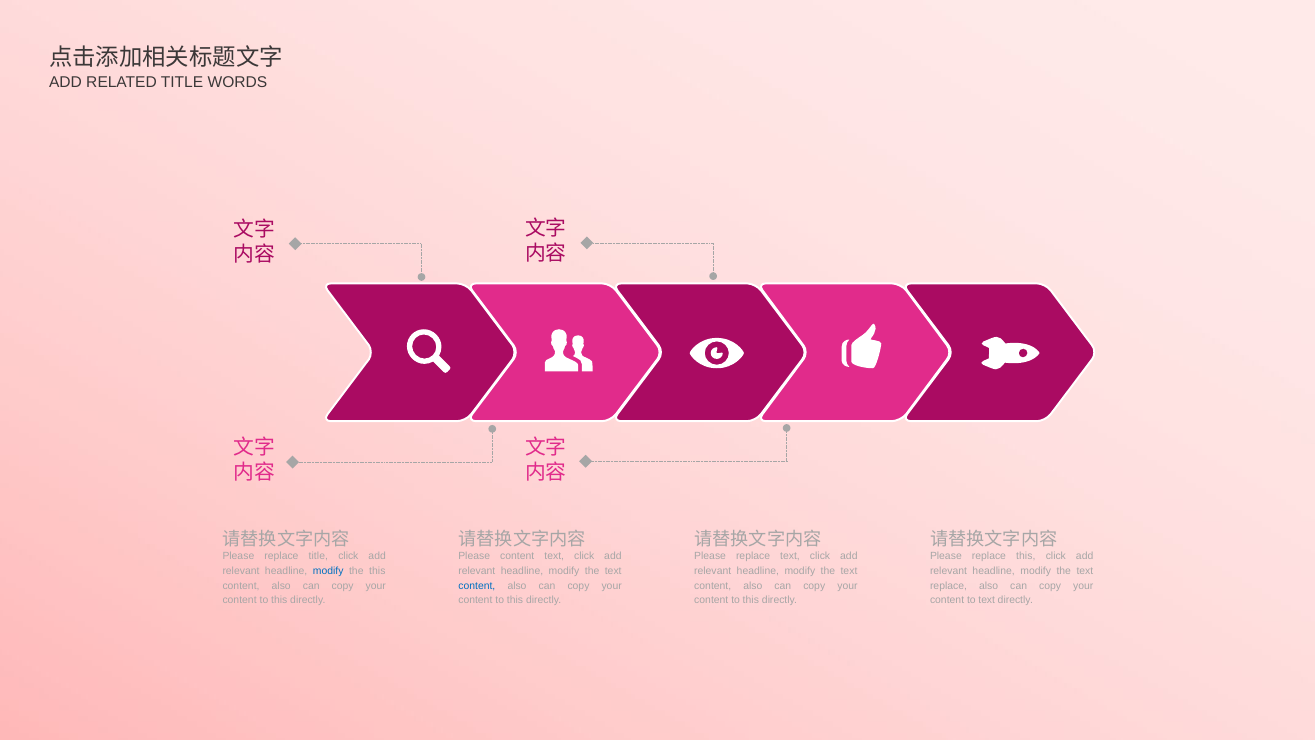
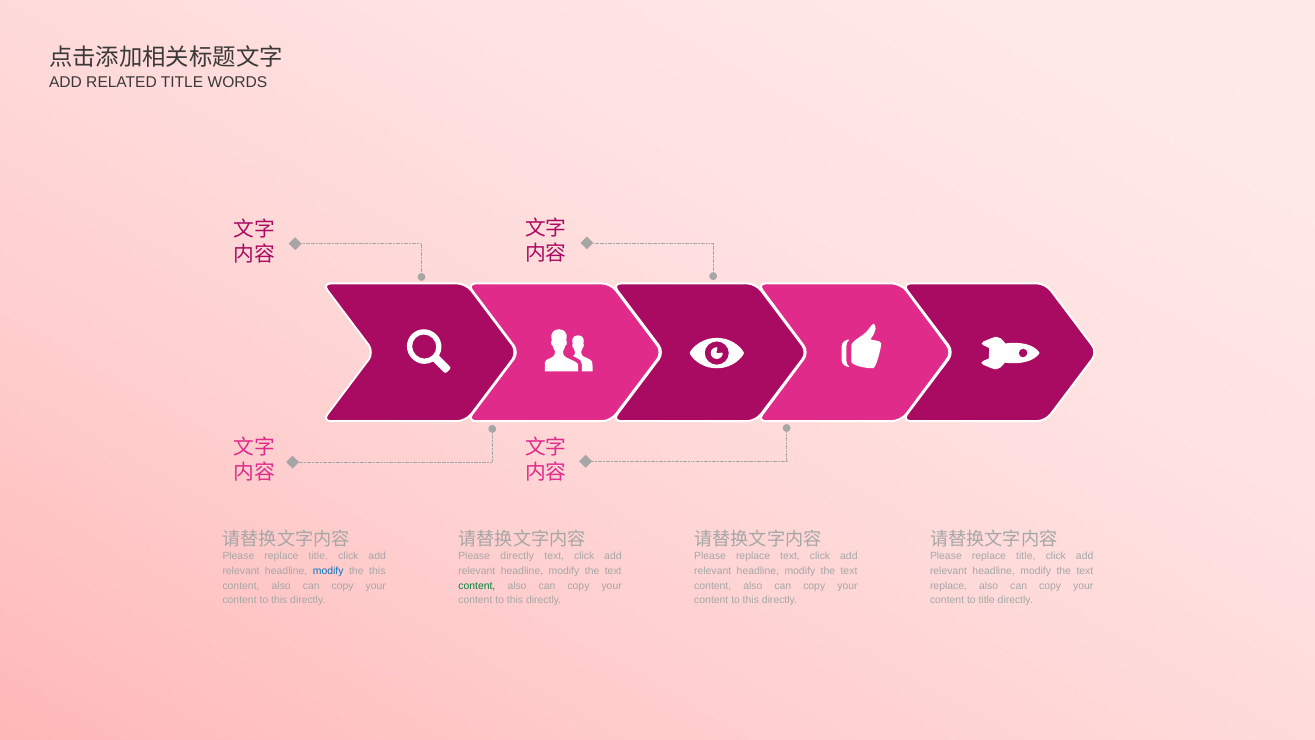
Please content: content -> directly
this at (1026, 556): this -> title
content at (477, 585) colour: blue -> green
to text: text -> title
